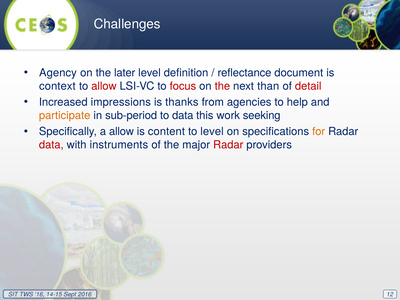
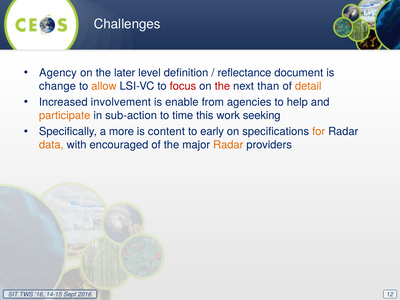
context: context -> change
allow at (104, 86) colour: red -> orange
detail colour: red -> orange
impressions: impressions -> involvement
thanks: thanks -> enable
sub-period: sub-period -> sub-action
to data: data -> time
a allow: allow -> more
to level: level -> early
data at (51, 145) colour: red -> orange
instruments: instruments -> encouraged
Radar at (228, 145) colour: red -> orange
